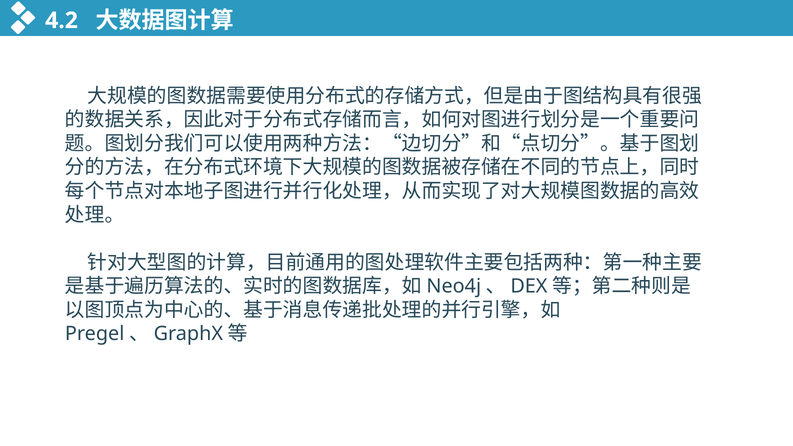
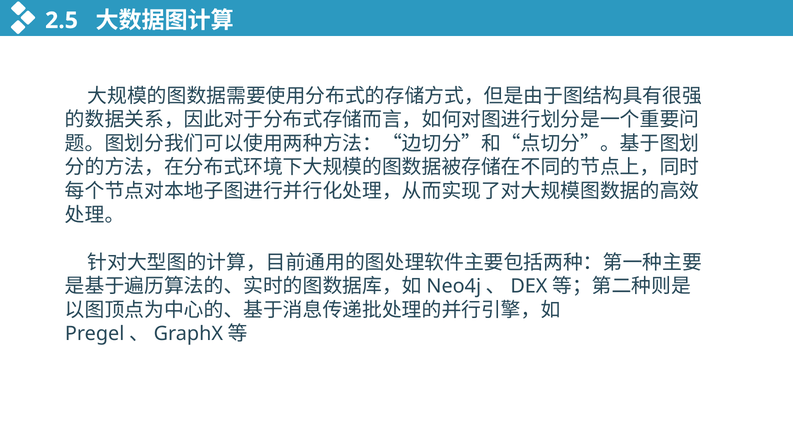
4.2: 4.2 -> 2.5
